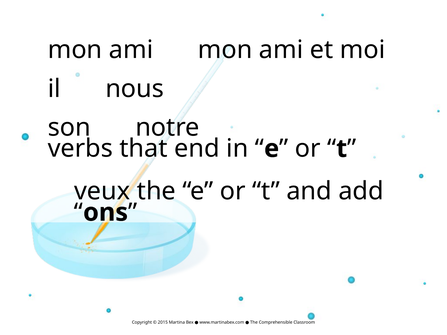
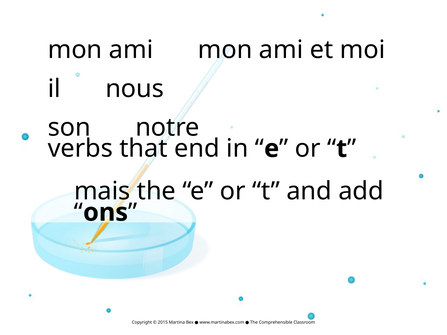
veux: veux -> mais
